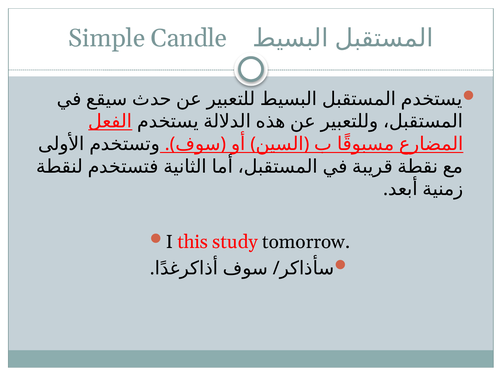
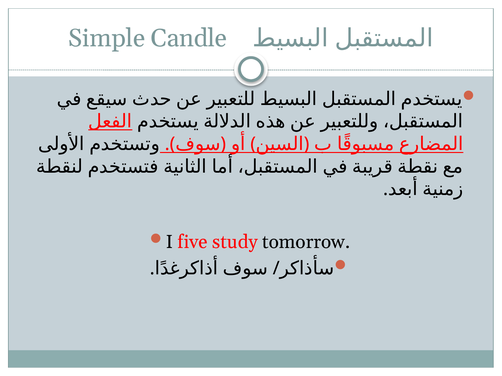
this: this -> five
